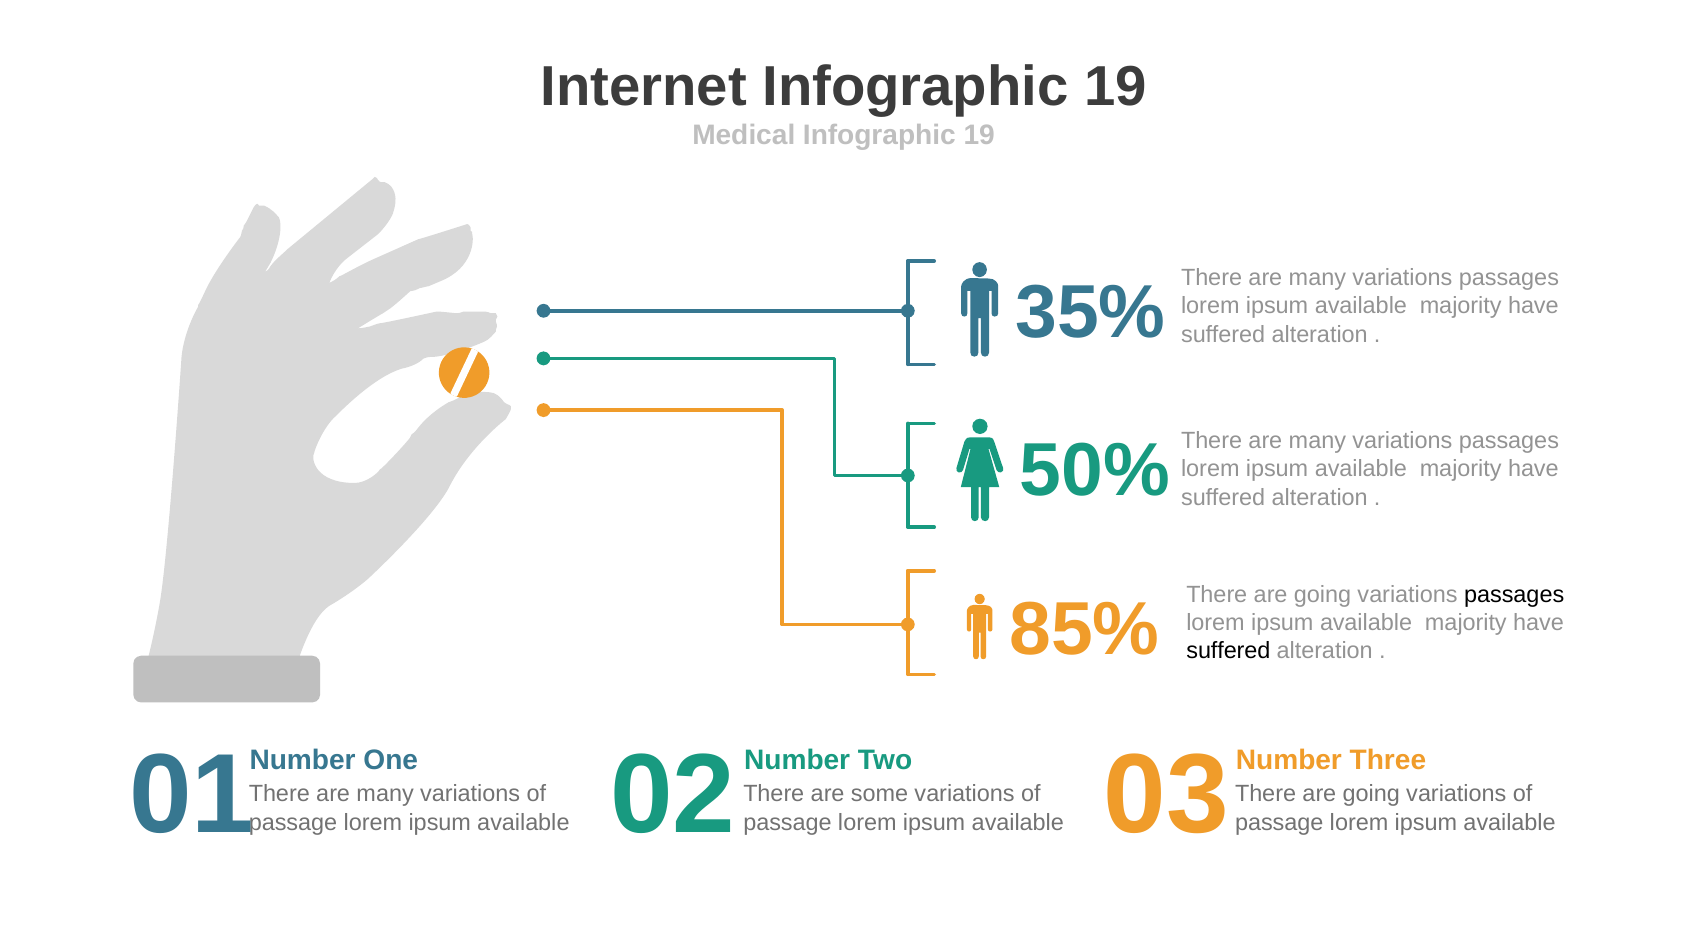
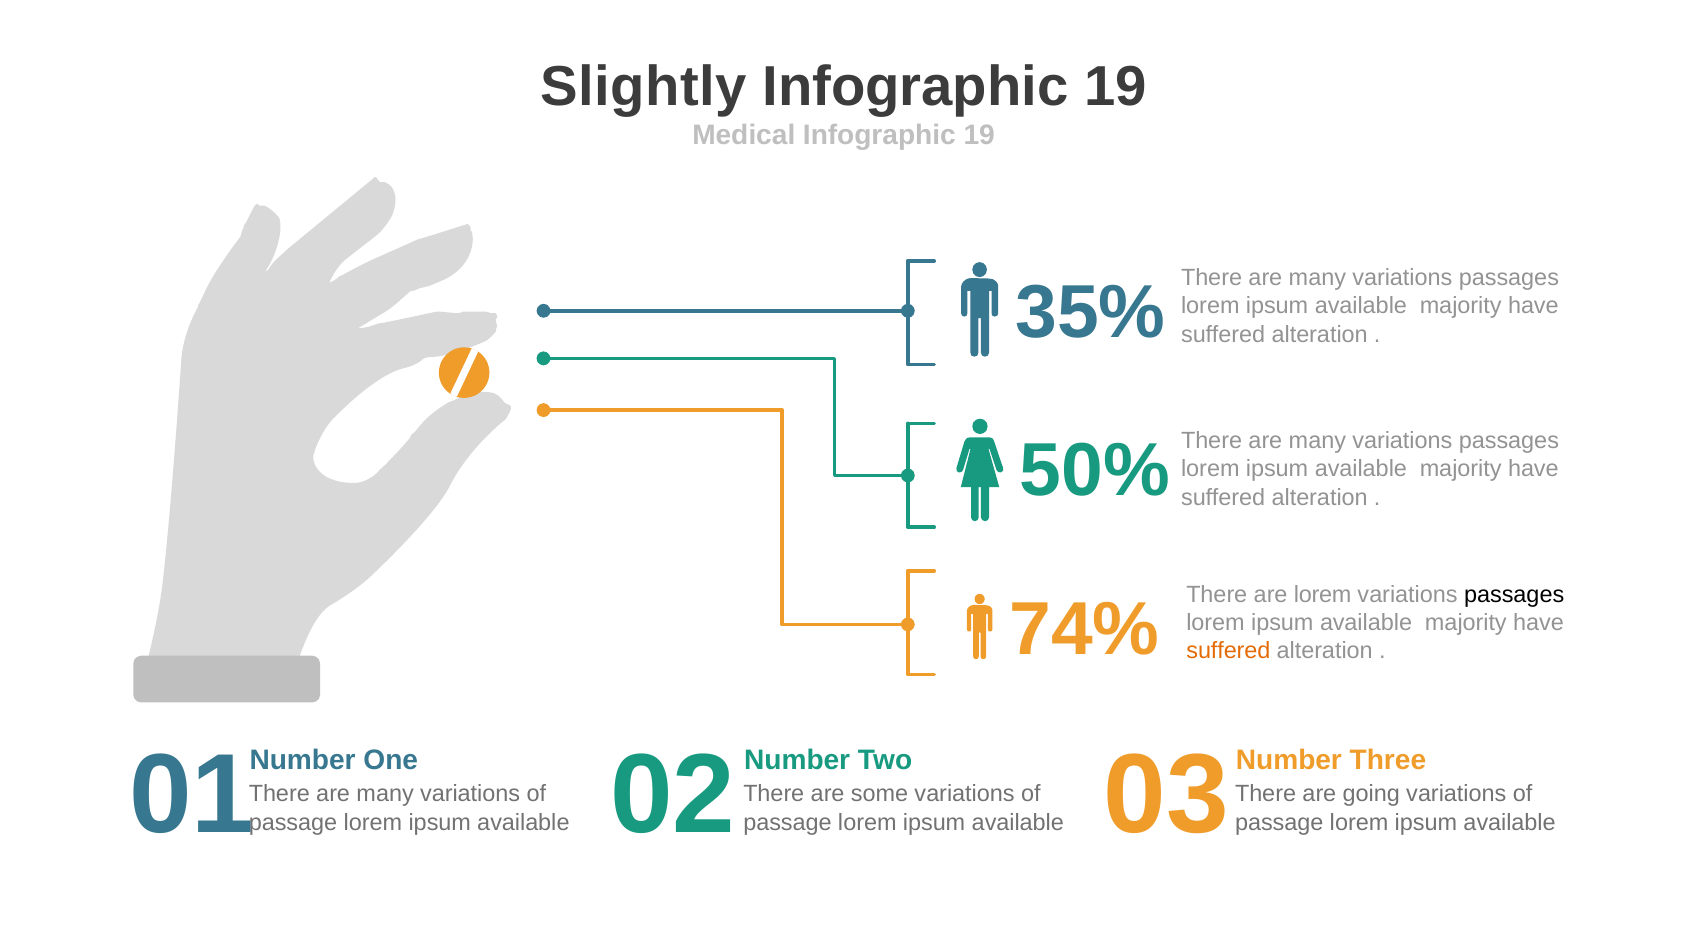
Internet: Internet -> Slightly
going at (1323, 594): going -> lorem
85%: 85% -> 74%
suffered at (1228, 651) colour: black -> orange
